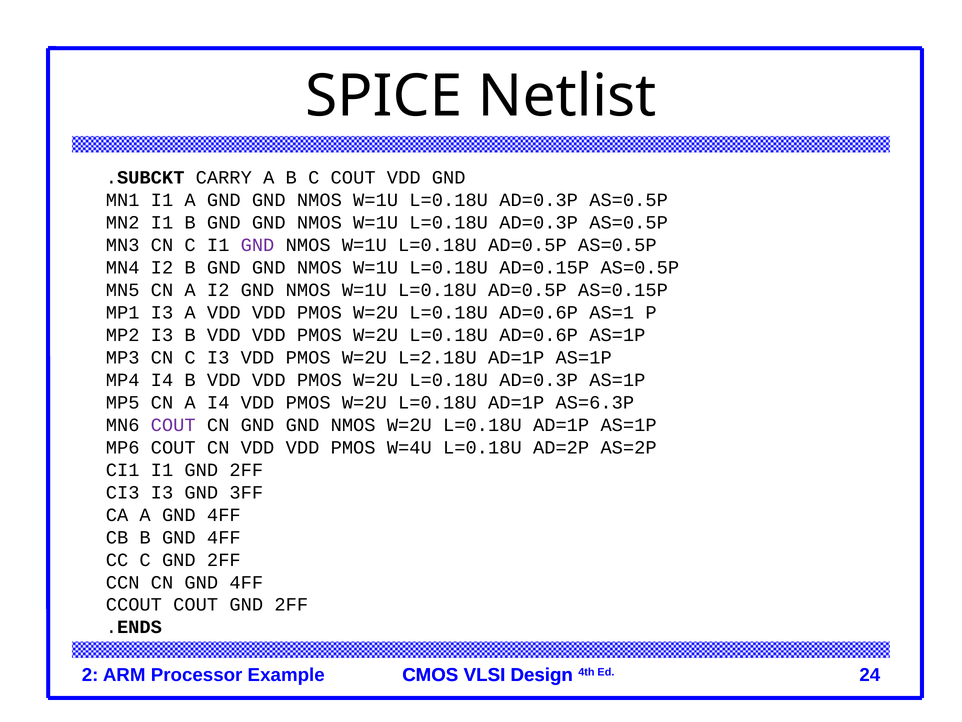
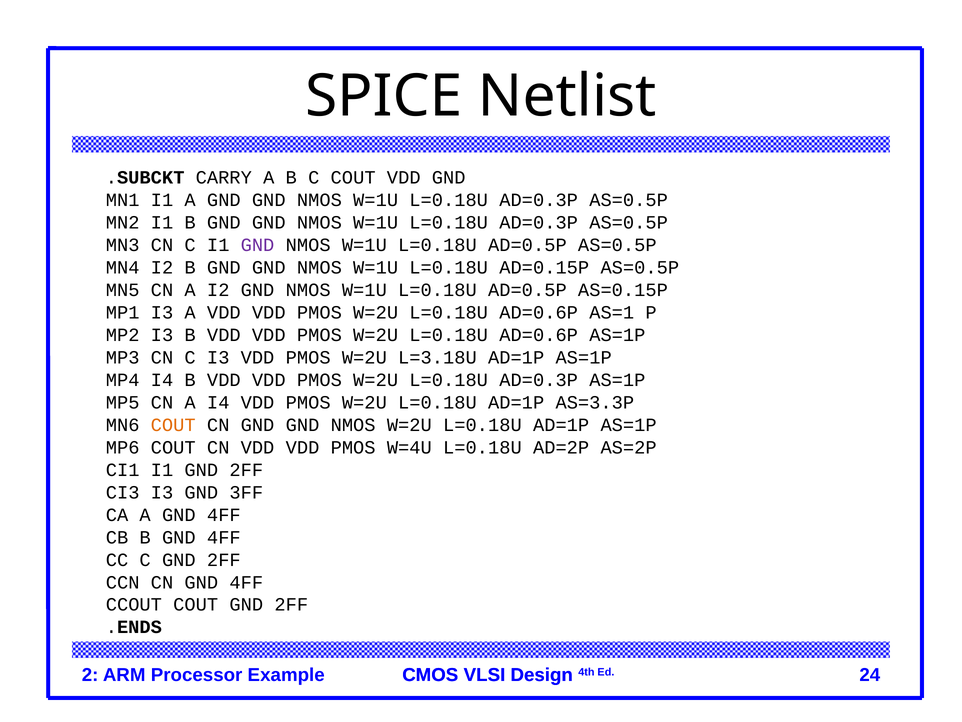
L=2.18U: L=2.18U -> L=3.18U
AS=6.3P: AS=6.3P -> AS=3.3P
COUT at (173, 425) colour: purple -> orange
